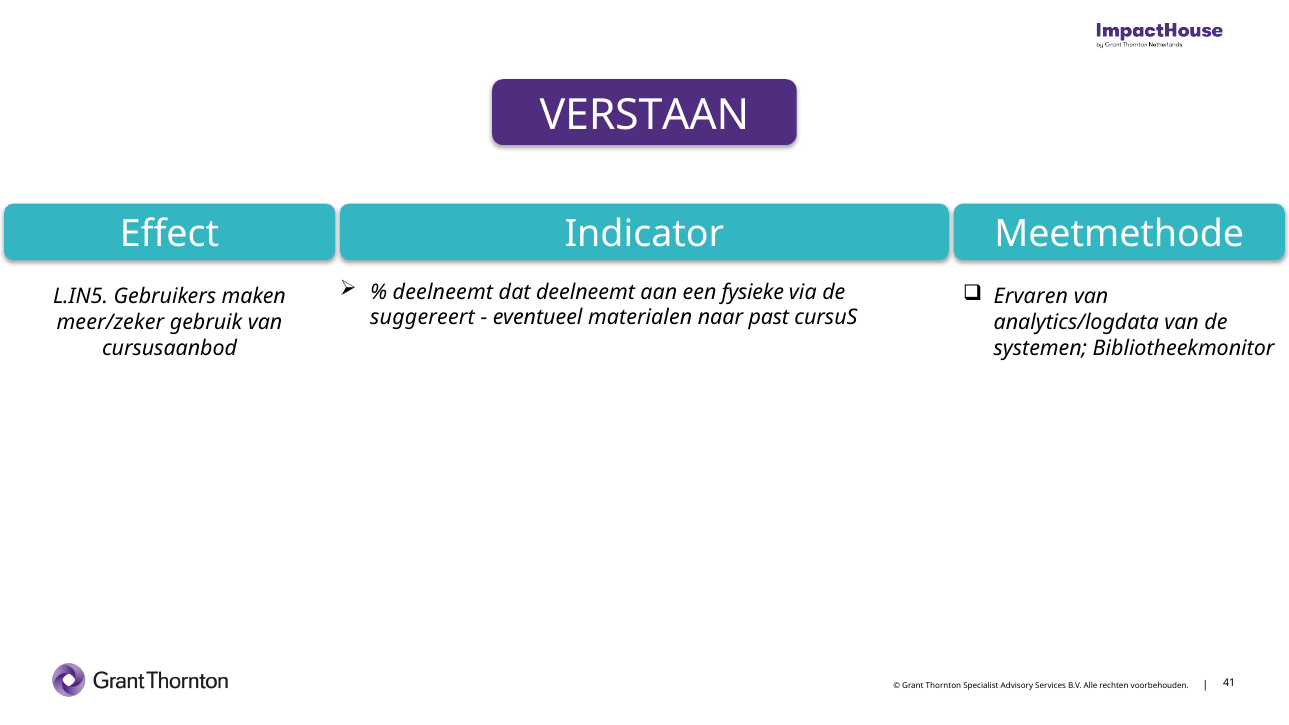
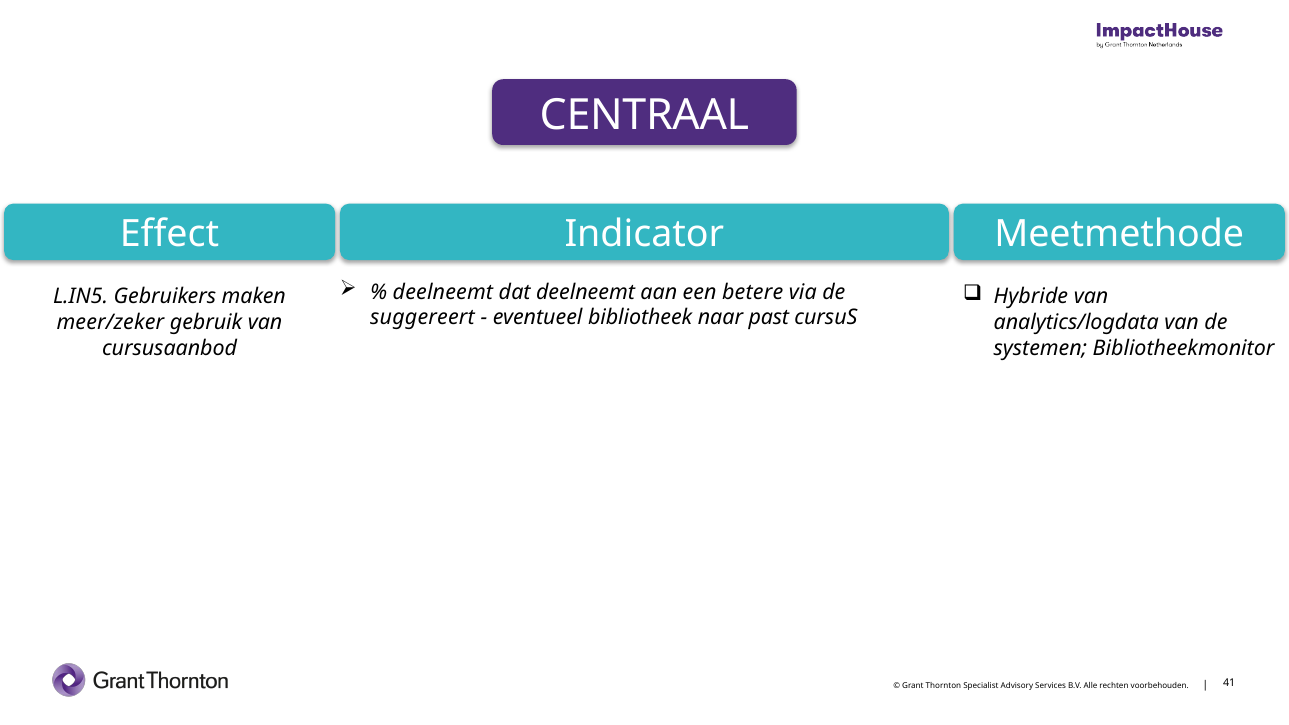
VERSTAAN: VERSTAAN -> CENTRAAL
fysieke: fysieke -> betere
Ervaren: Ervaren -> Hybride
materialen: materialen -> bibliotheek
